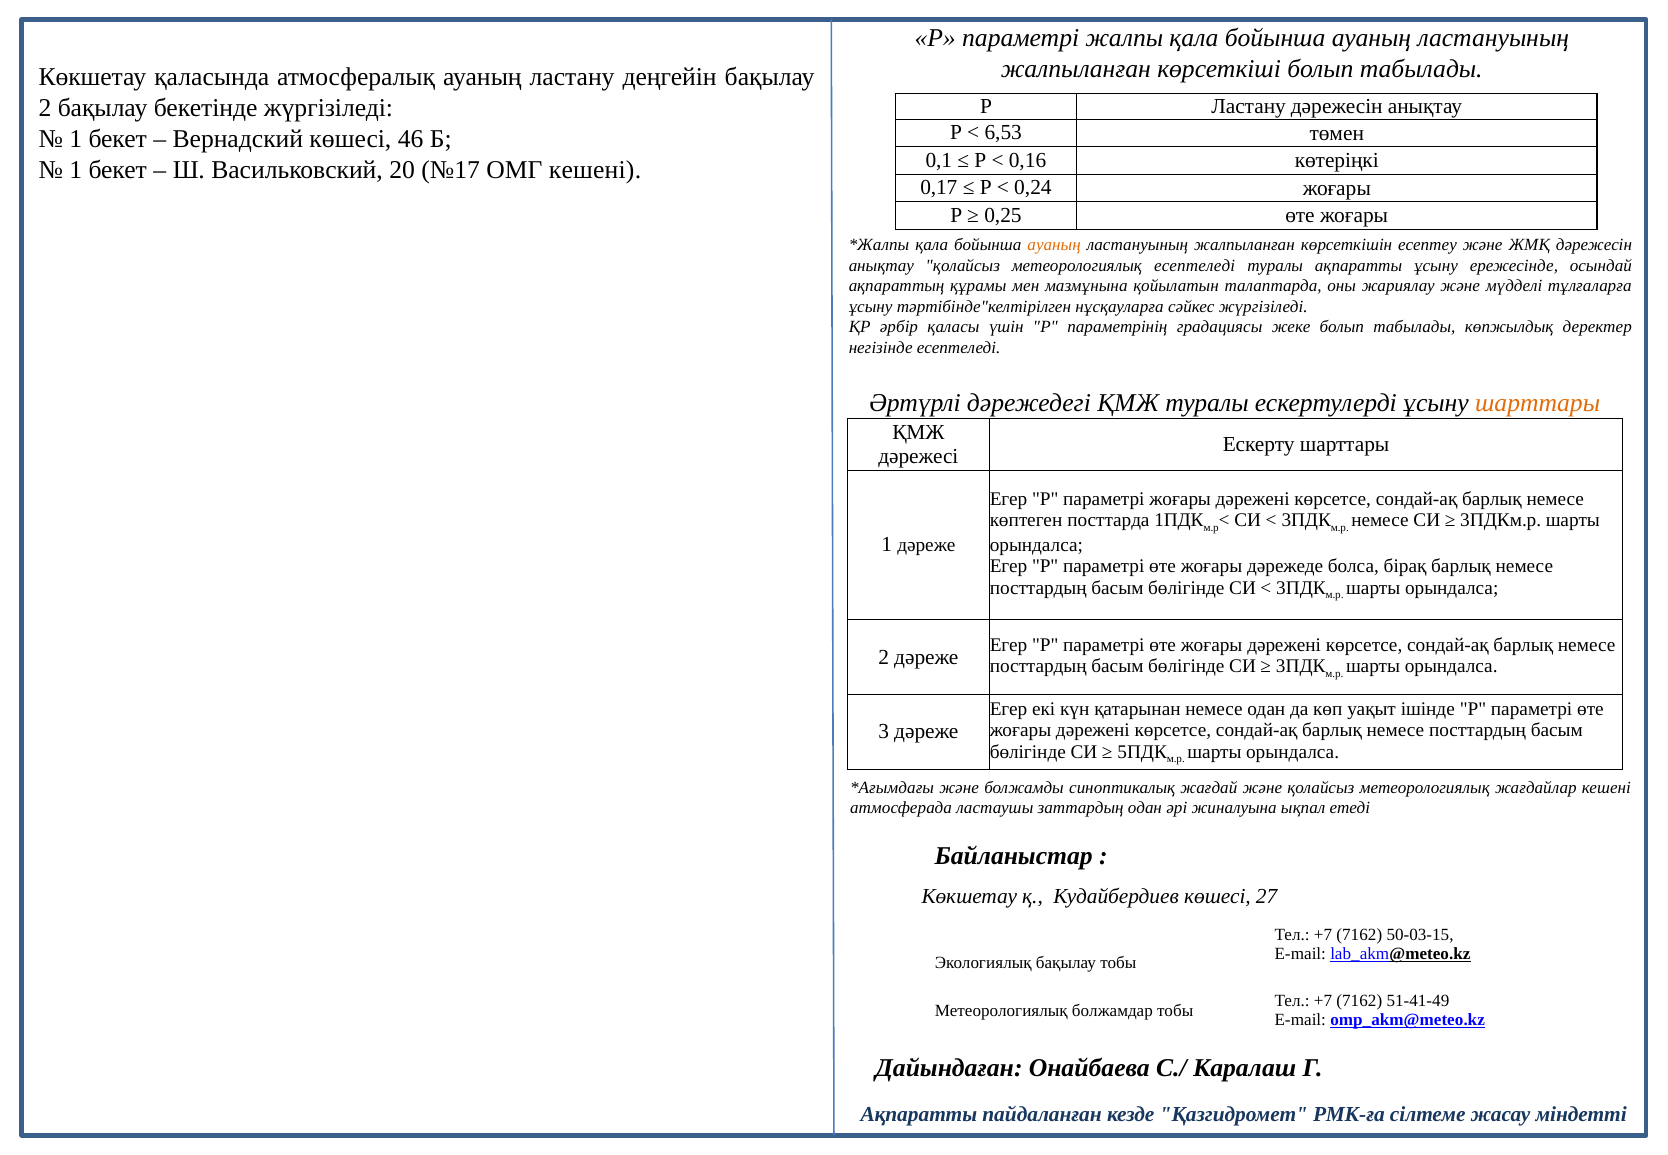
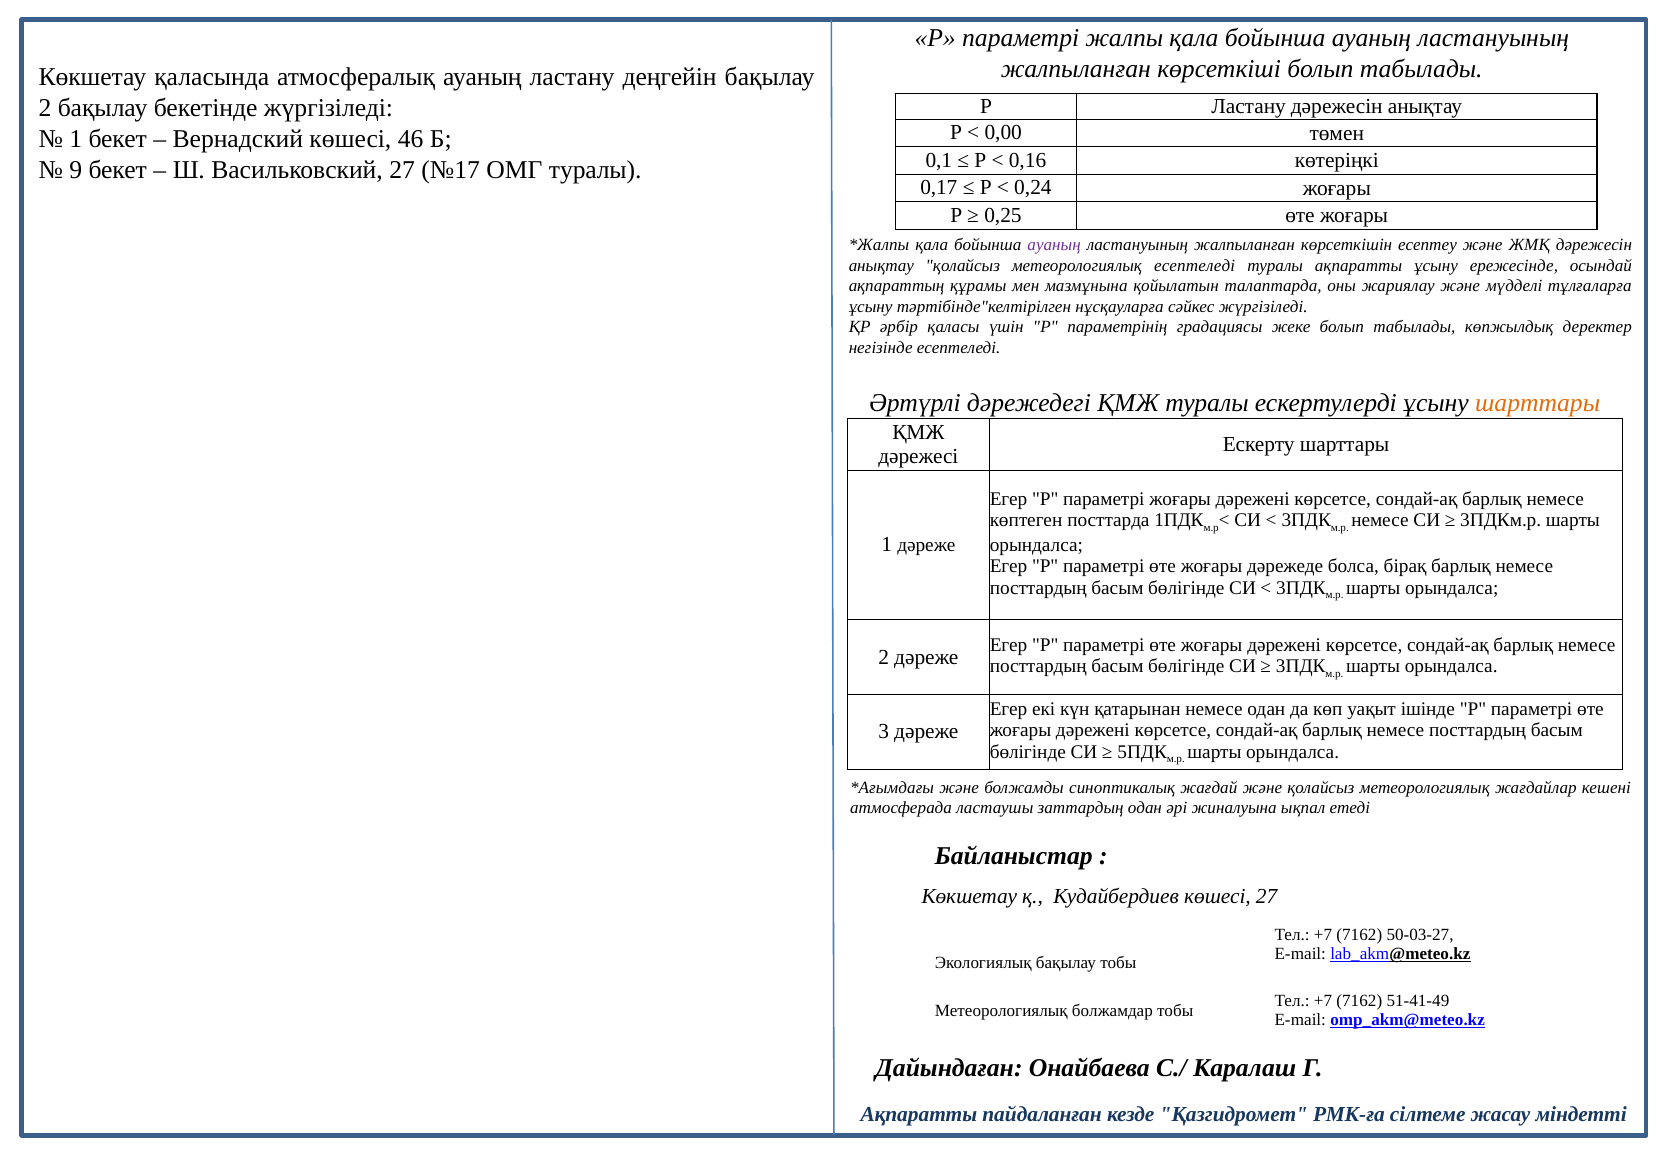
6,53: 6,53 -> 0,00
1 at (76, 170): 1 -> 9
Васильковский 20: 20 -> 27
ОМГ кешені: кешені -> туралы
ауаның at (1054, 245) colour: orange -> purple
50-03-15: 50-03-15 -> 50-03-27
